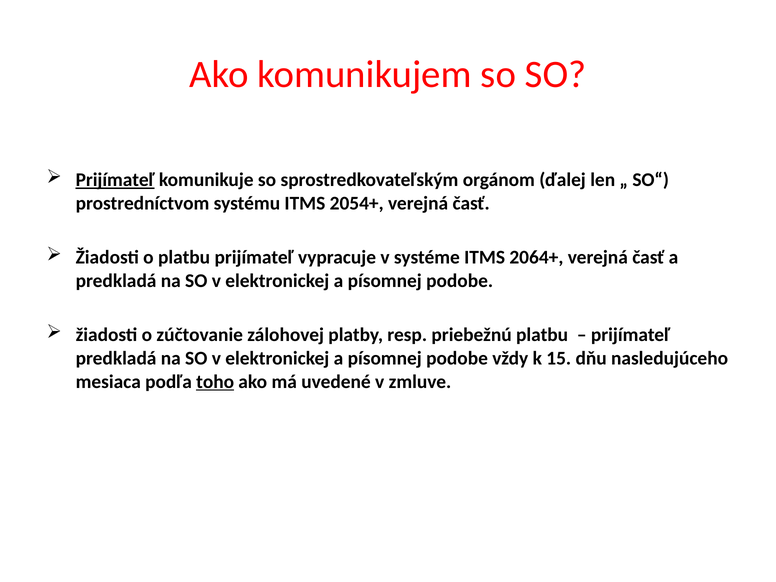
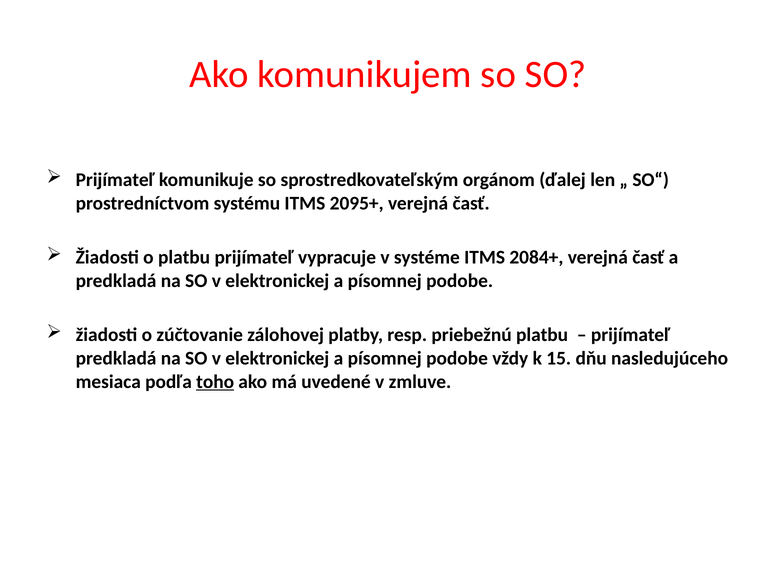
Prijímateľ at (115, 180) underline: present -> none
2054+: 2054+ -> 2095+
2064+: 2064+ -> 2084+
